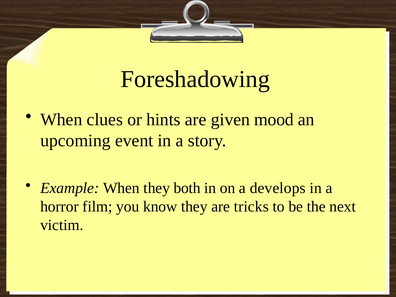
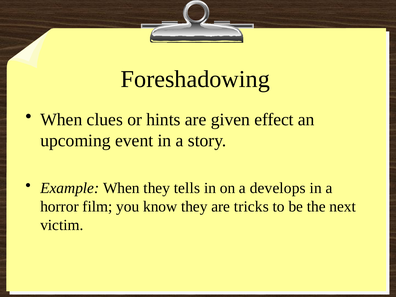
mood: mood -> effect
both: both -> tells
